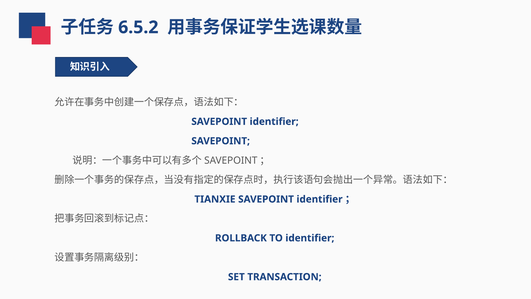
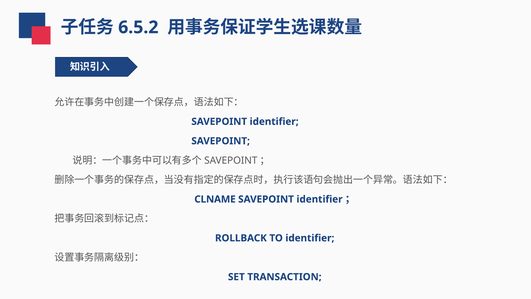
TIANXIE: TIANXIE -> CLNAME
